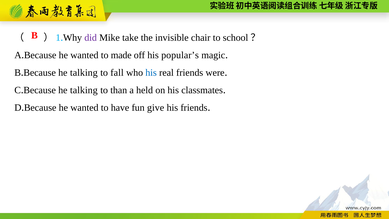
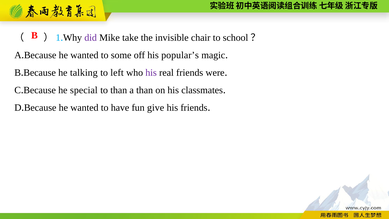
made: made -> some
fall: fall -> left
his at (151, 73) colour: blue -> purple
talking at (84, 90): talking -> special
a held: held -> than
